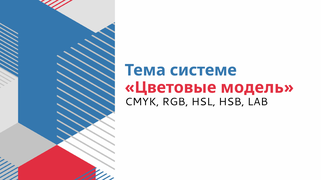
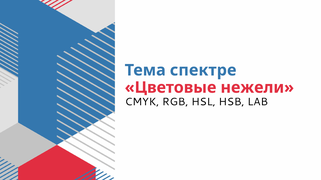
системе: системе -> спектре
модель: модель -> нежели
